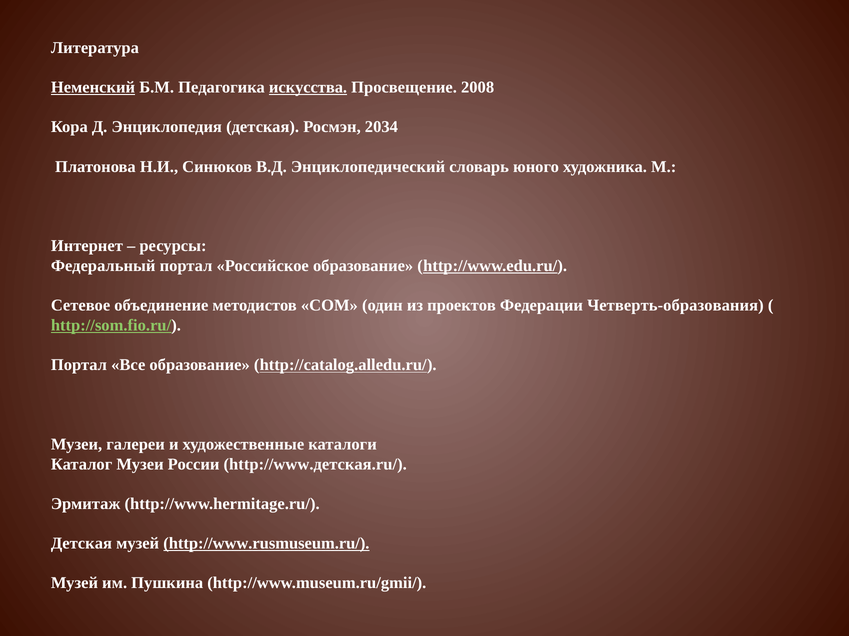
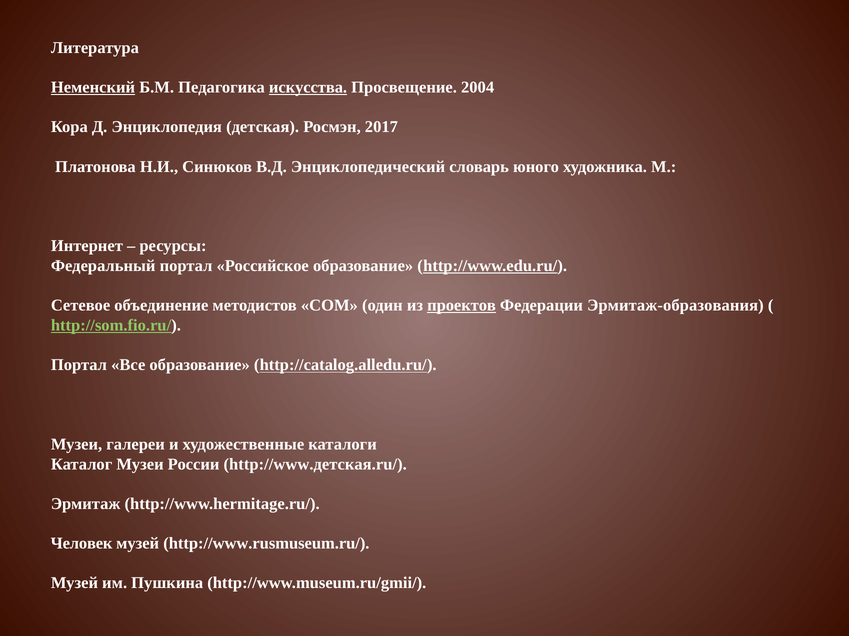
2008: 2008 -> 2004
2034: 2034 -> 2017
проектов underline: none -> present
Четверть-образования: Четверть-образования -> Эрмитаж-образования
Детская at (81, 544): Детская -> Человек
http://www.rusmuseum.ru/ underline: present -> none
